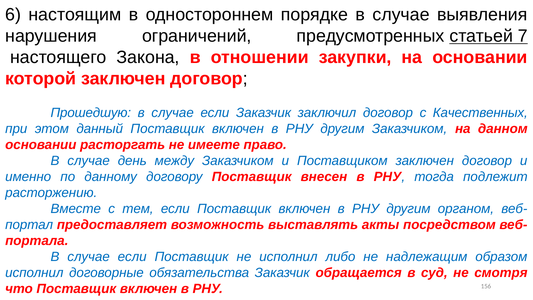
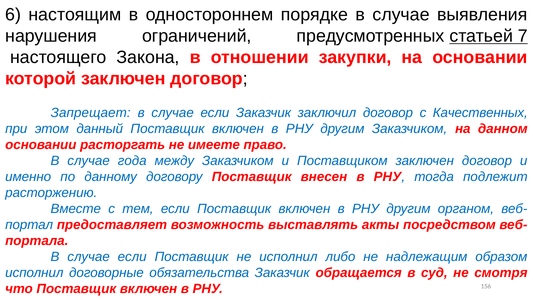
Прошедшую: Прошедшую -> Запрещает
день: день -> года
